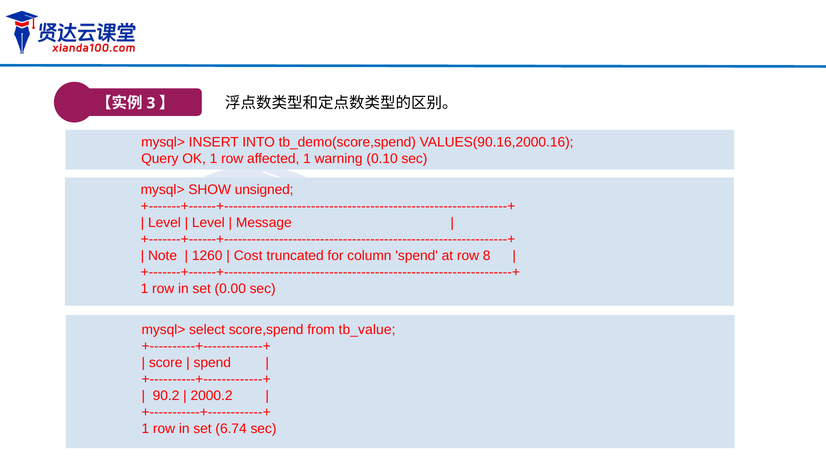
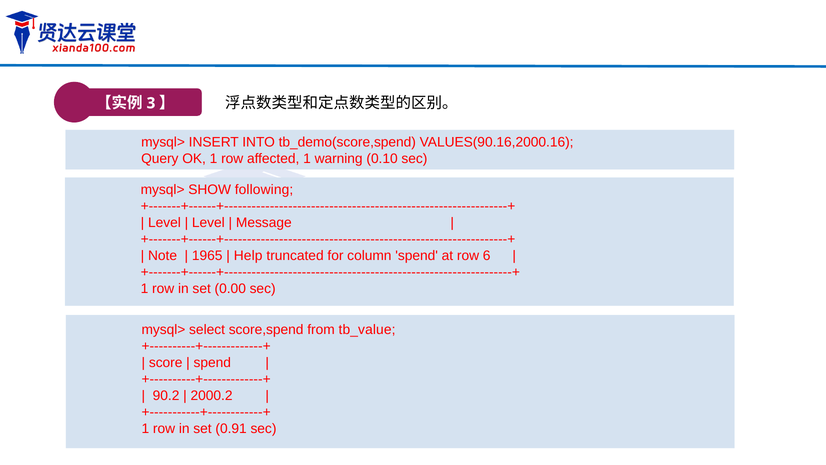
unsigned: unsigned -> following
1260: 1260 -> 1965
Cost: Cost -> Help
8: 8 -> 6
6.74: 6.74 -> 0.91
